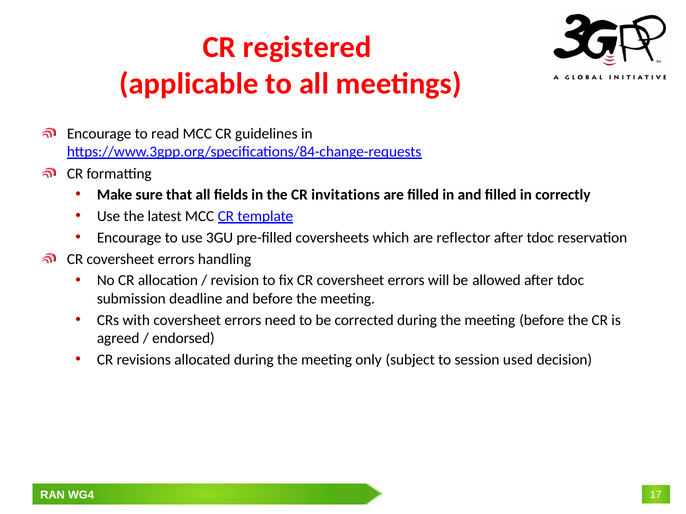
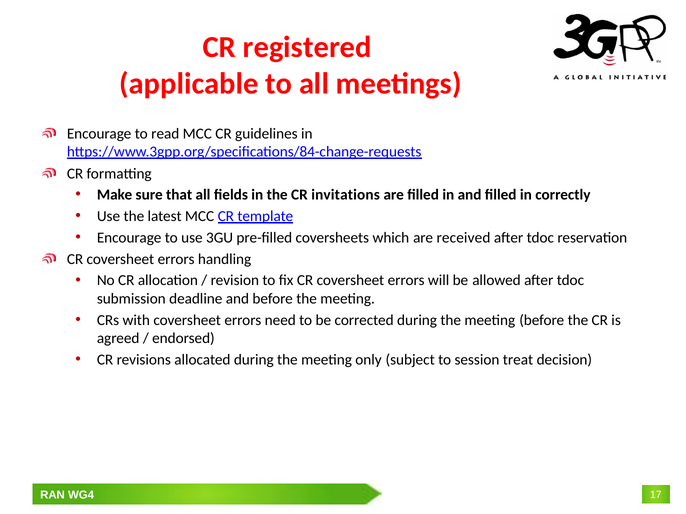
reflector: reflector -> received
used: used -> treat
